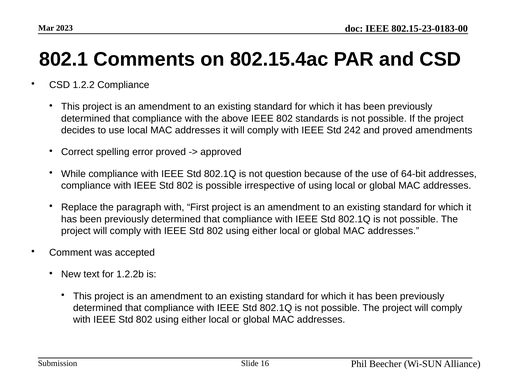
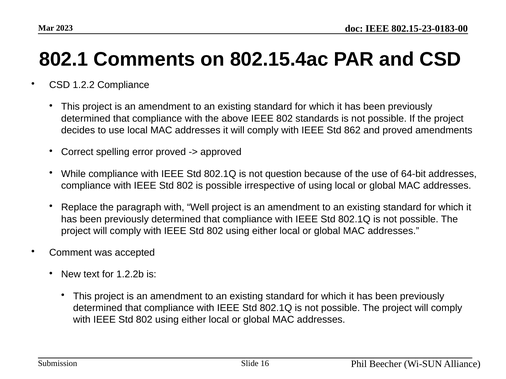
242: 242 -> 862
First: First -> Well
